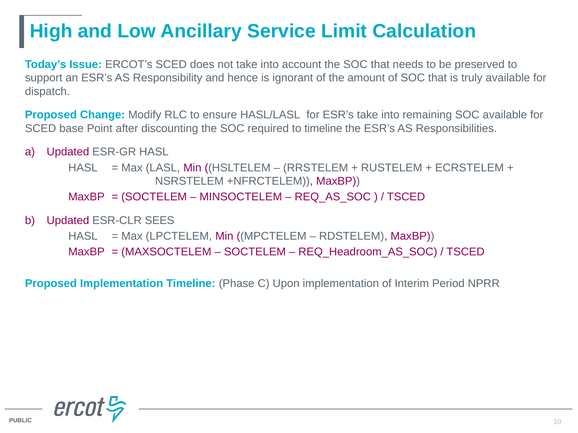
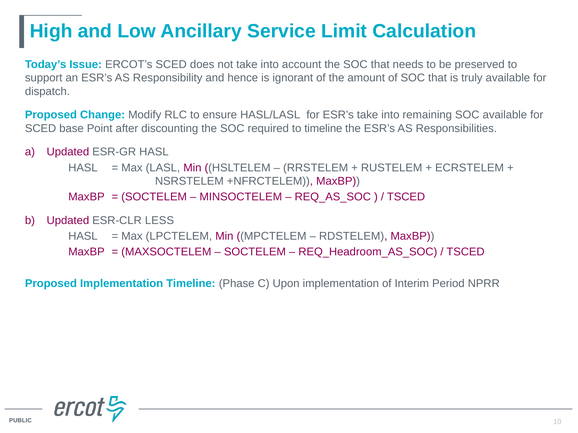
SEES: SEES -> LESS
